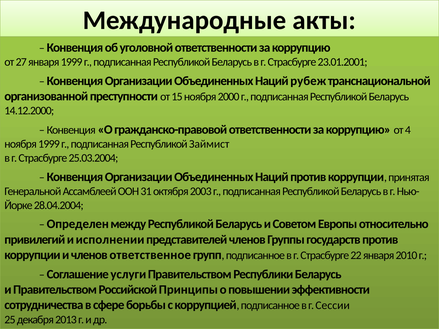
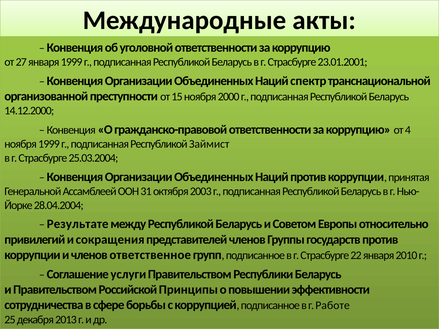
рубеж: рубеж -> спектр
Определен: Определен -> Результате
исполнении: исполнении -> сокращения
Сессии: Сессии -> Работе
